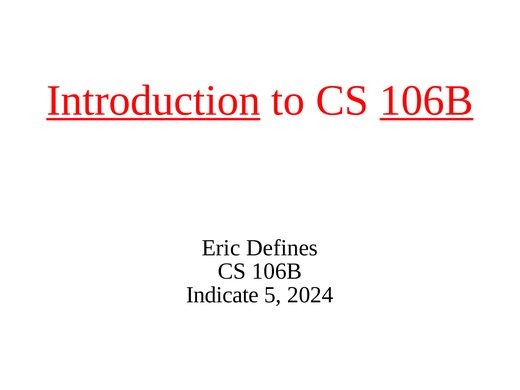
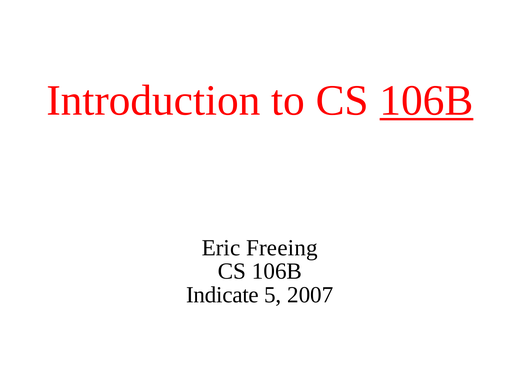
Introduction underline: present -> none
Defines: Defines -> Freeing
2024: 2024 -> 2007
